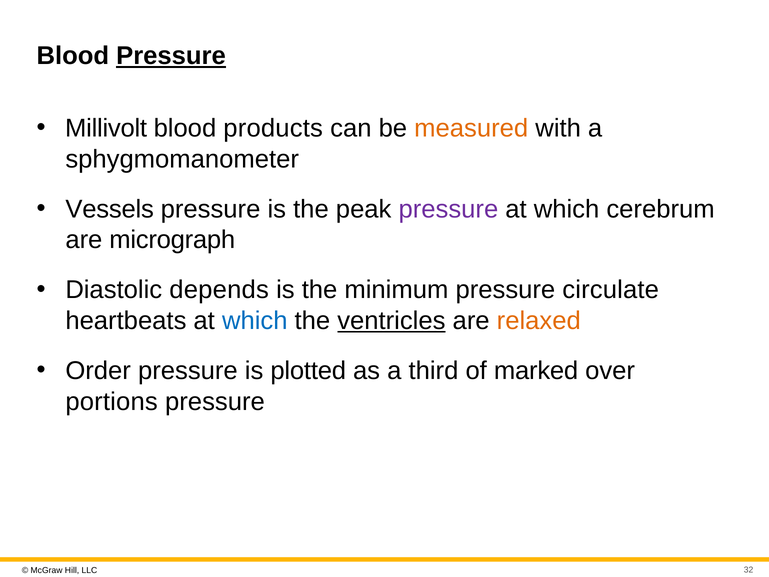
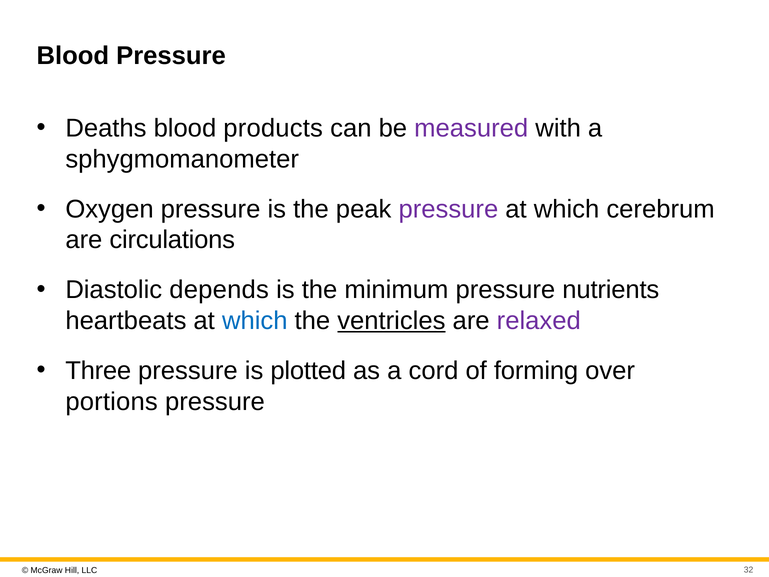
Pressure at (171, 56) underline: present -> none
Millivolt: Millivolt -> Deaths
measured colour: orange -> purple
Vessels: Vessels -> Oxygen
micrograph: micrograph -> circulations
circulate: circulate -> nutrients
relaxed colour: orange -> purple
Order: Order -> Three
third: third -> cord
marked: marked -> forming
